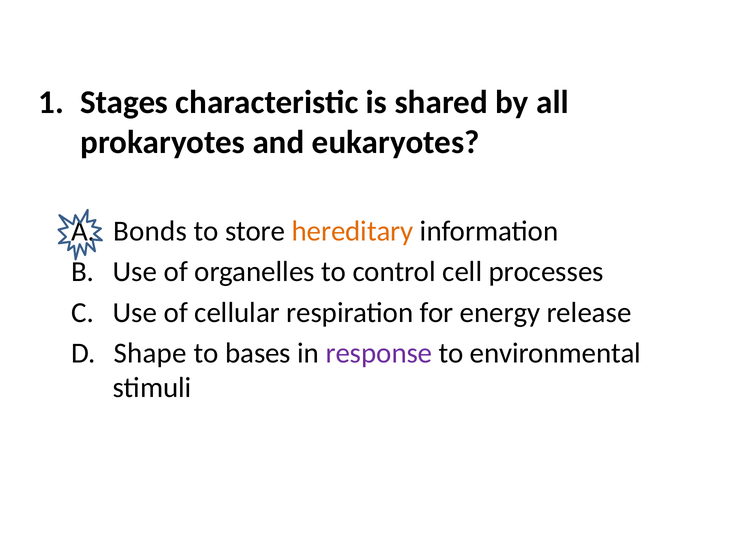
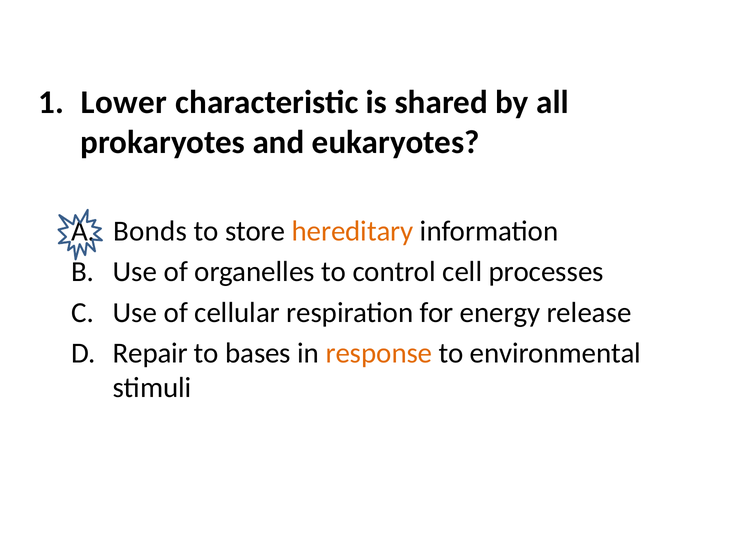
Stages: Stages -> Lower
Shape: Shape -> Repair
response colour: purple -> orange
